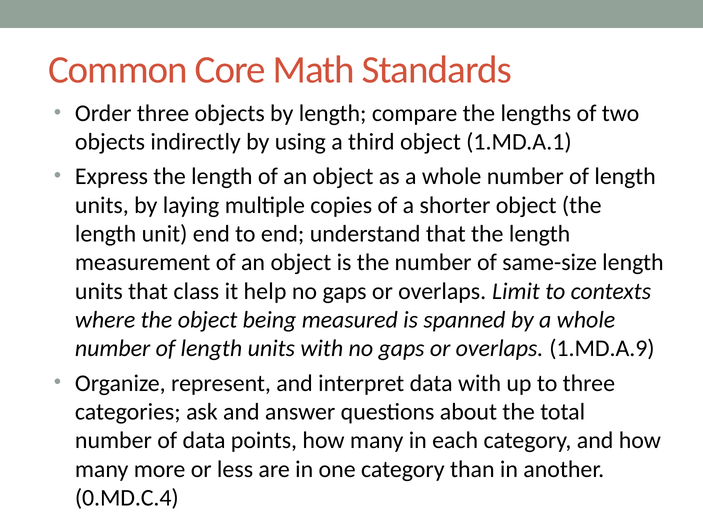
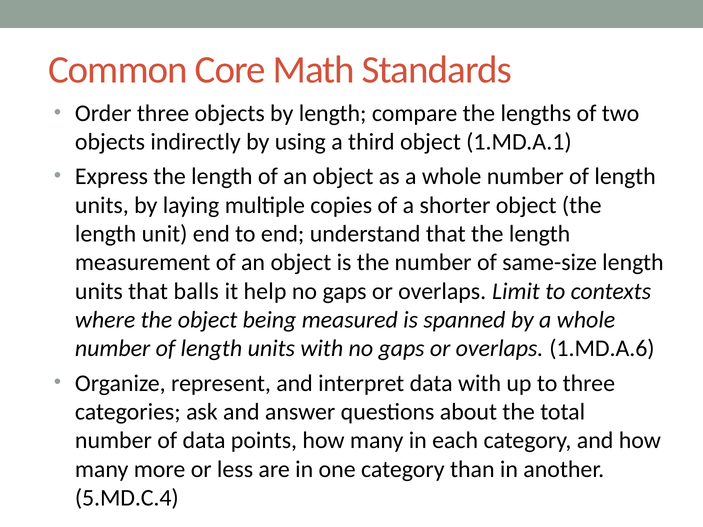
class: class -> balls
1.MD.A.9: 1.MD.A.9 -> 1.MD.A.6
0.MD.C.4: 0.MD.C.4 -> 5.MD.C.4
